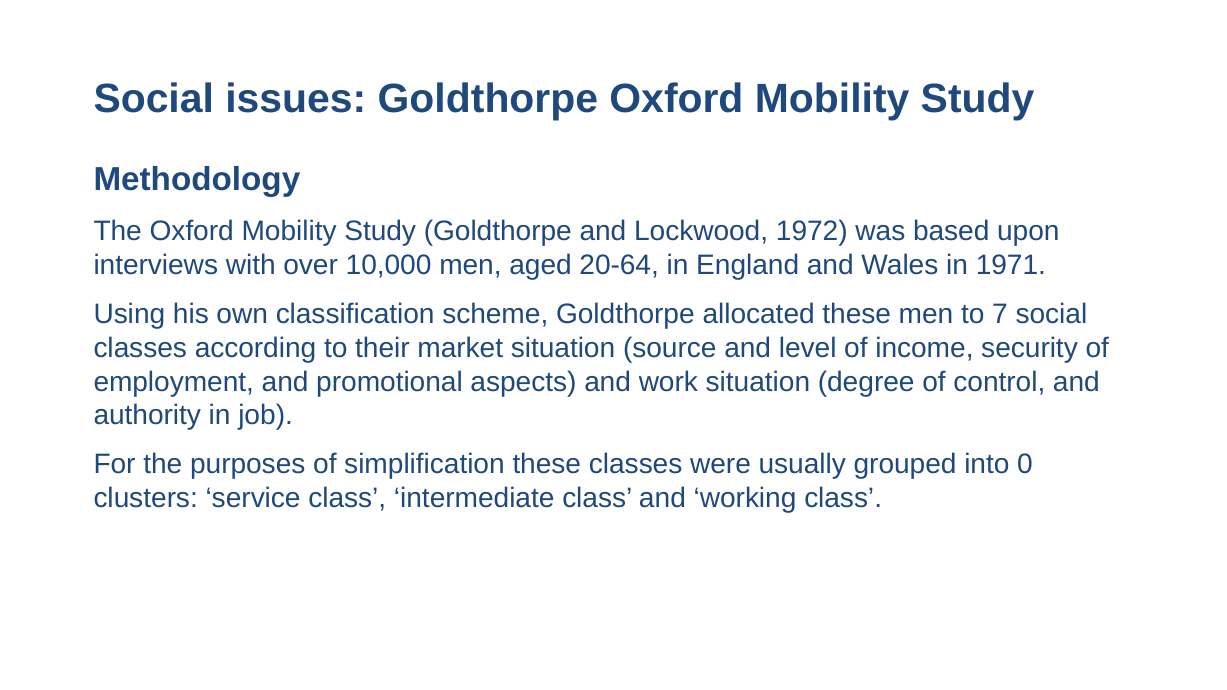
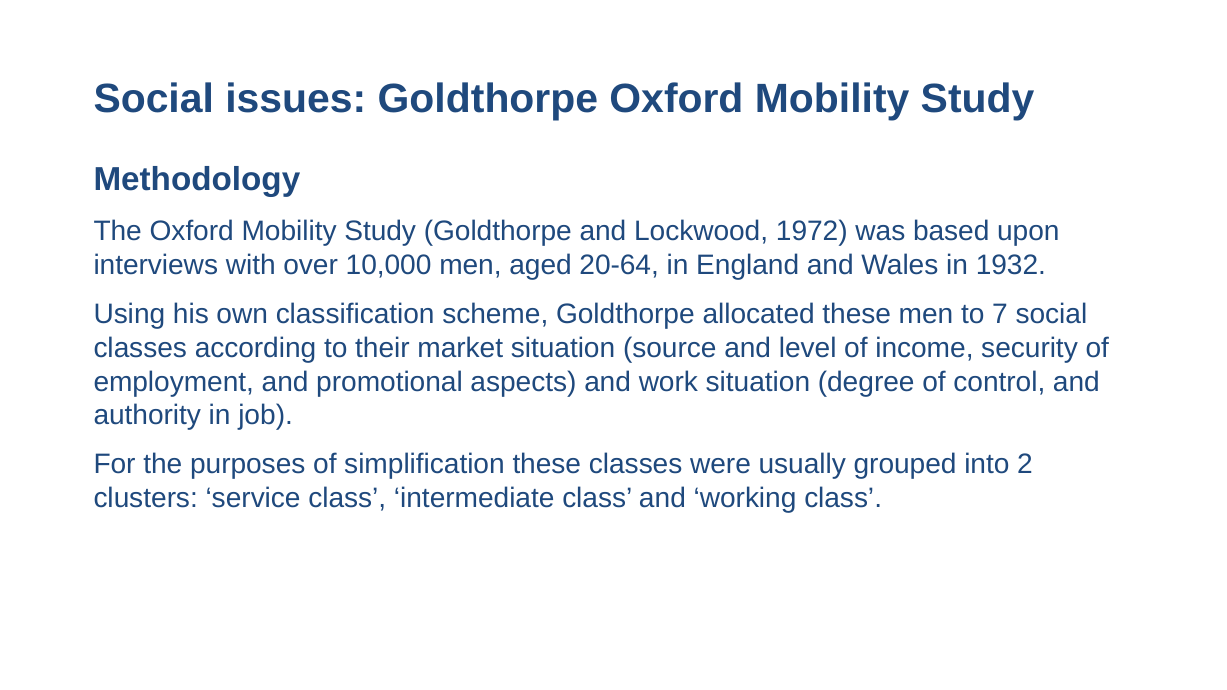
1971: 1971 -> 1932
0: 0 -> 2
